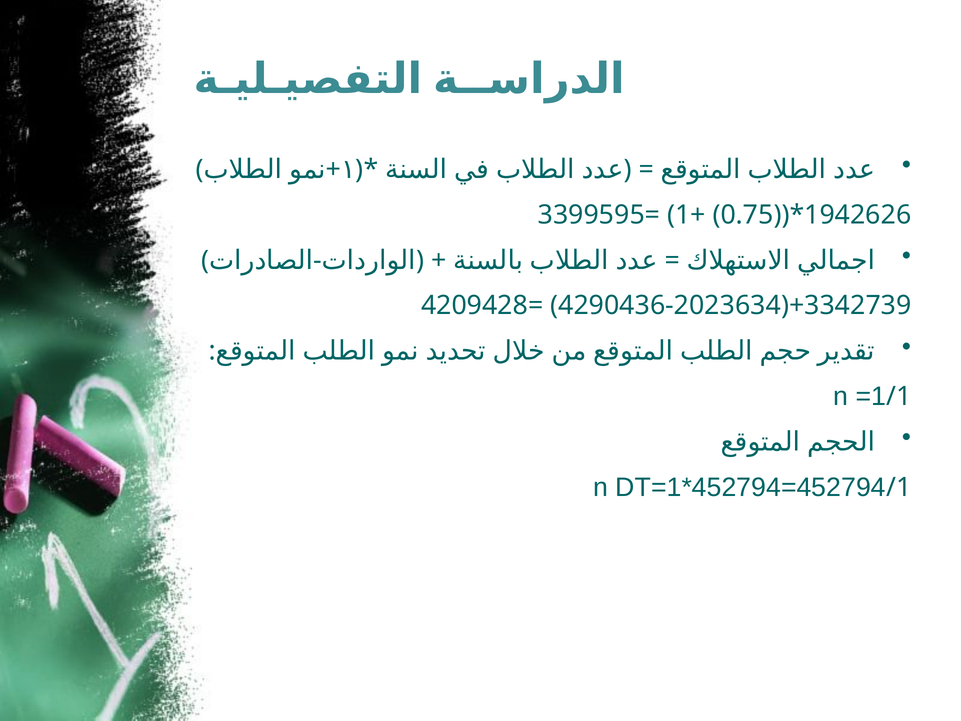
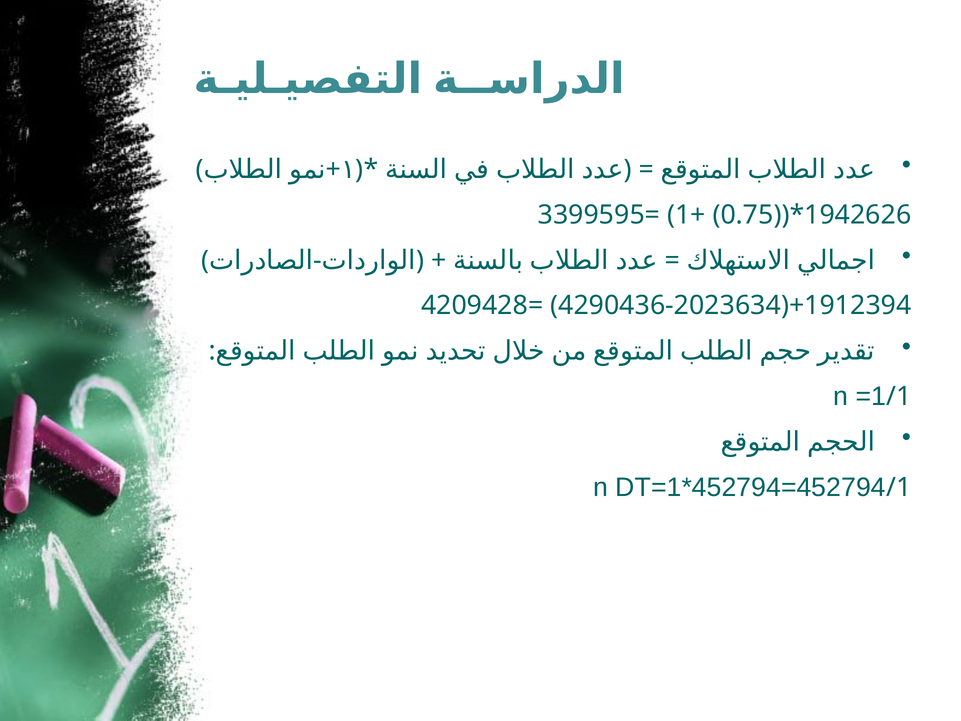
3342739: 3342739 -> 1912394
